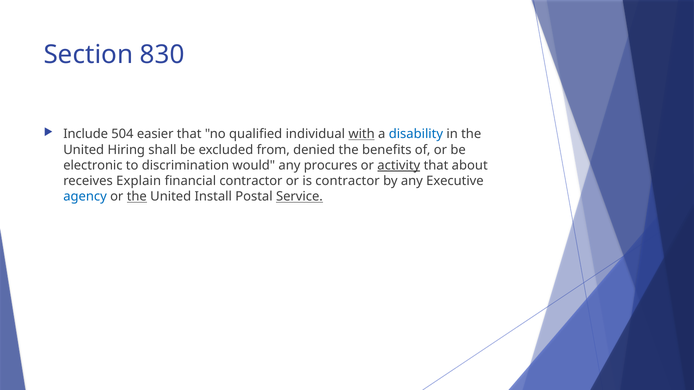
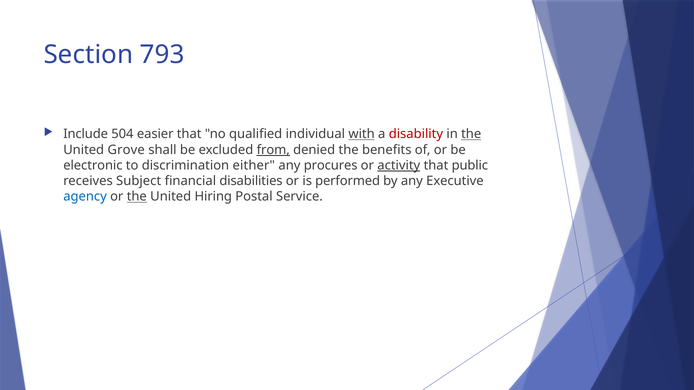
830: 830 -> 793
disability colour: blue -> red
the at (471, 134) underline: none -> present
Hiring: Hiring -> Grove
from underline: none -> present
would: would -> either
about: about -> public
Explain: Explain -> Subject
financial contractor: contractor -> disabilities
is contractor: contractor -> performed
Install: Install -> Hiring
Service underline: present -> none
